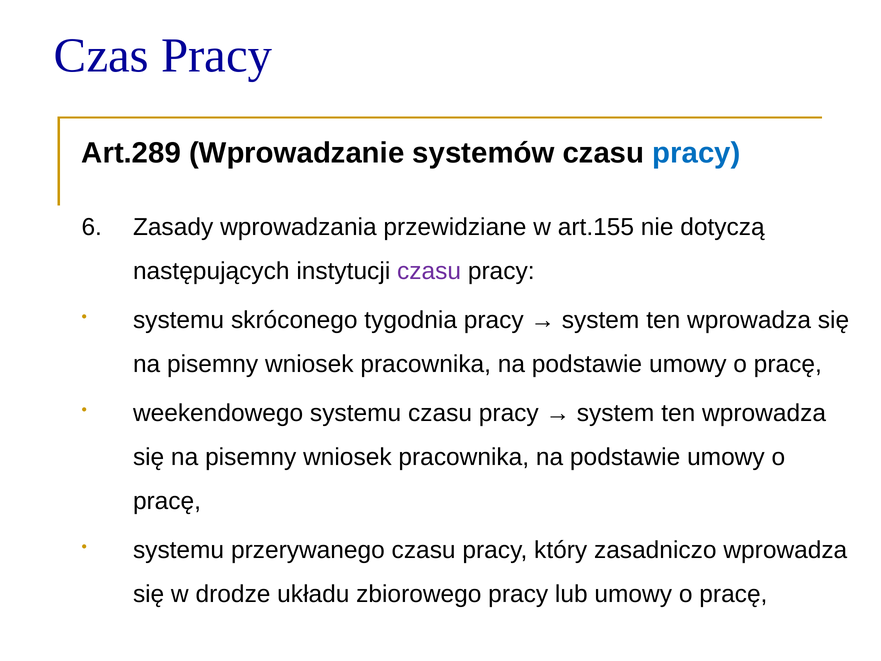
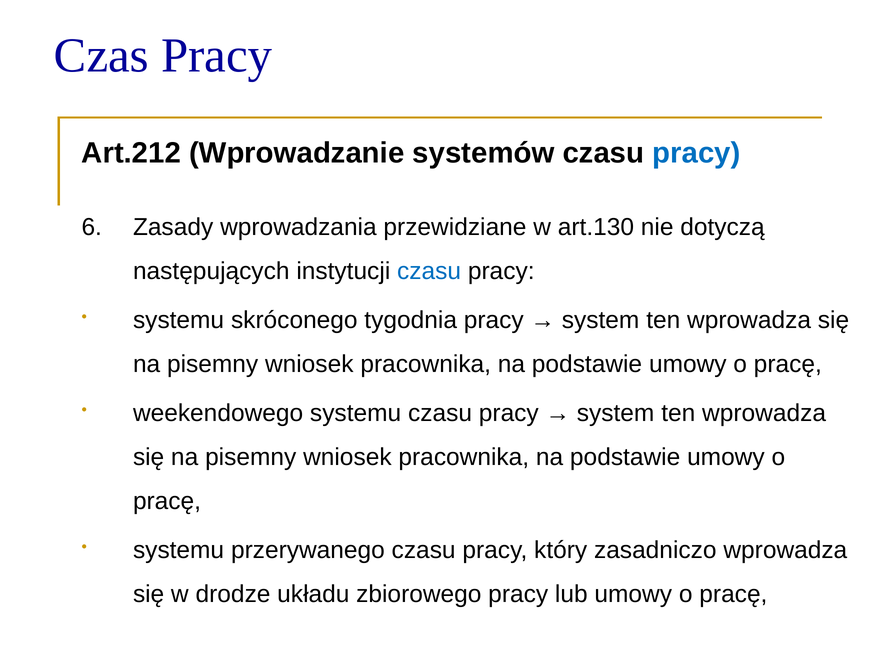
Art.289: Art.289 -> Art.212
art.155: art.155 -> art.130
czasu at (429, 271) colour: purple -> blue
